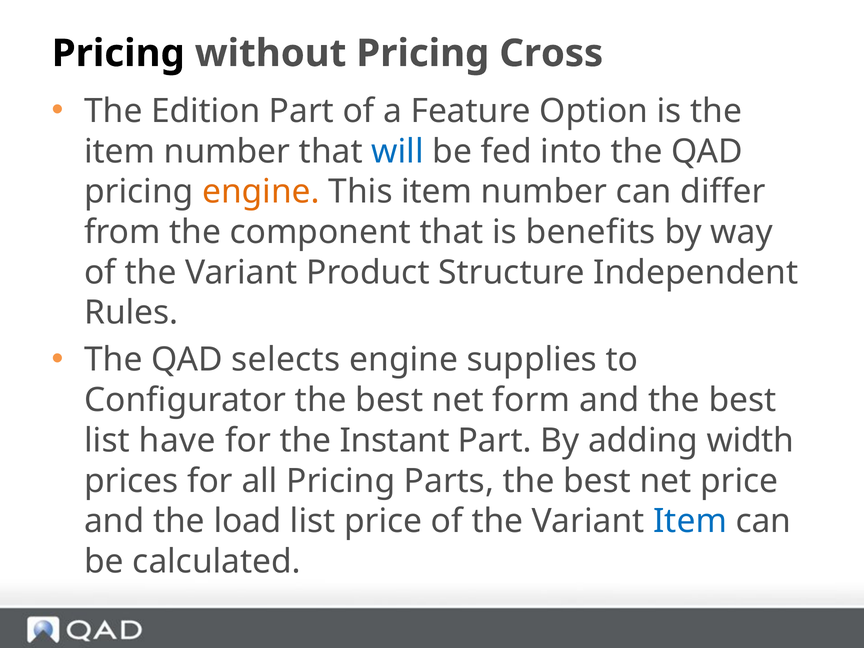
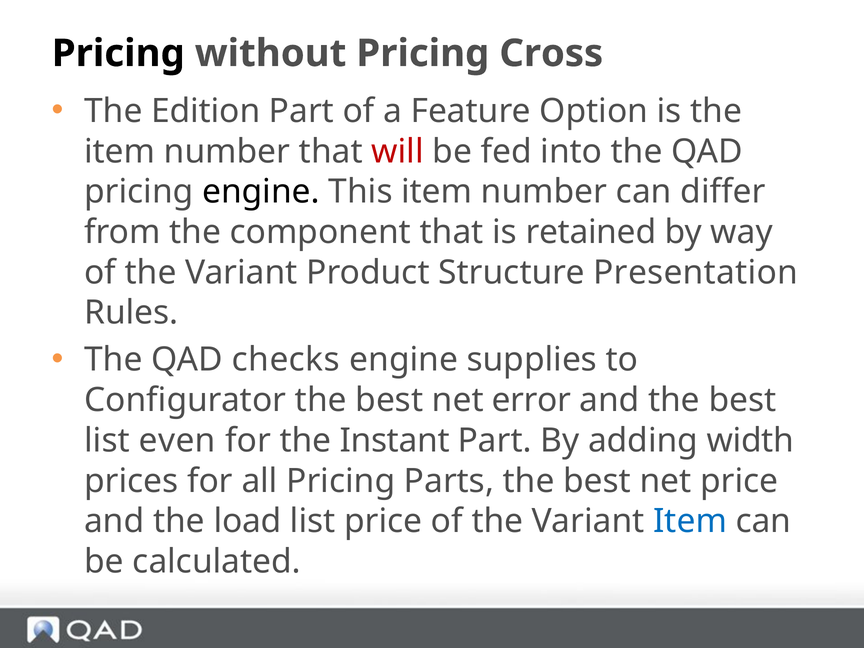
will colour: blue -> red
engine at (261, 192) colour: orange -> black
benefits: benefits -> retained
Independent: Independent -> Presentation
selects: selects -> checks
form: form -> error
have: have -> even
